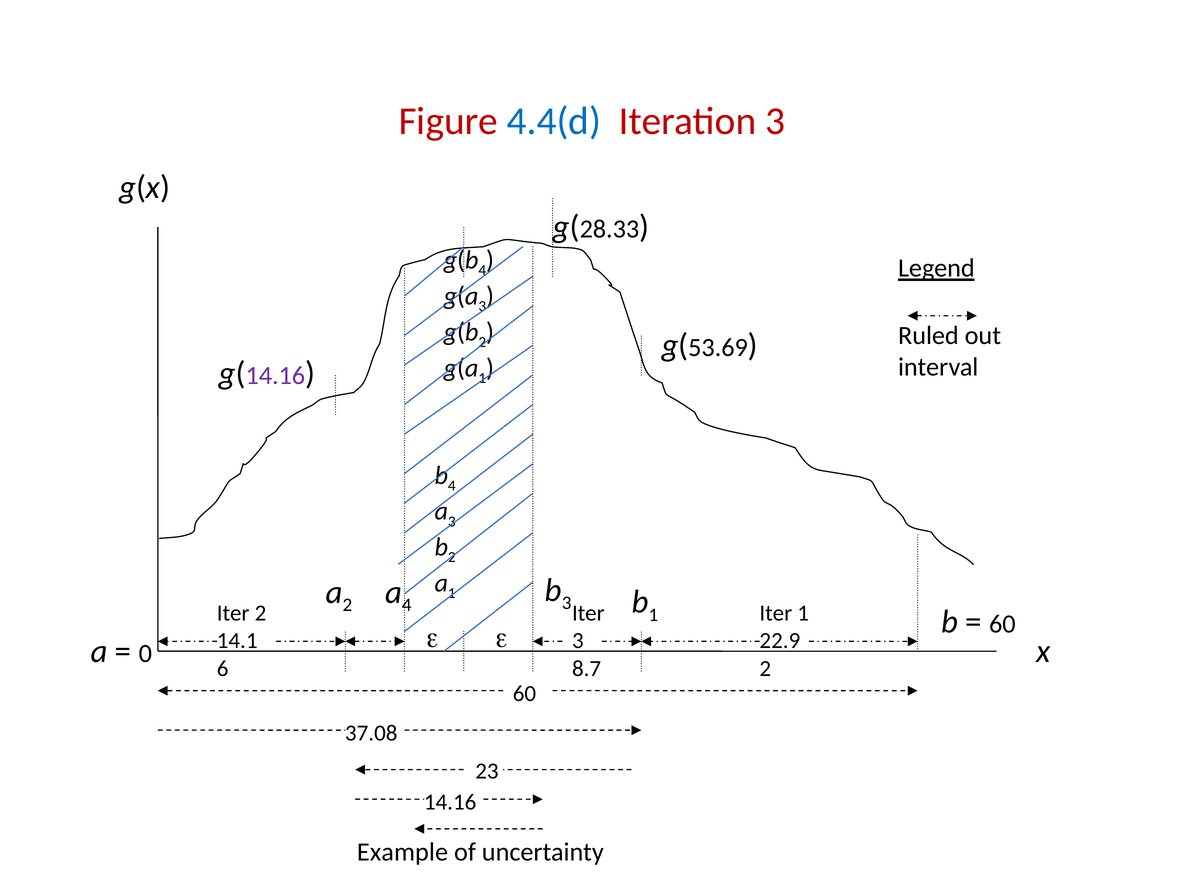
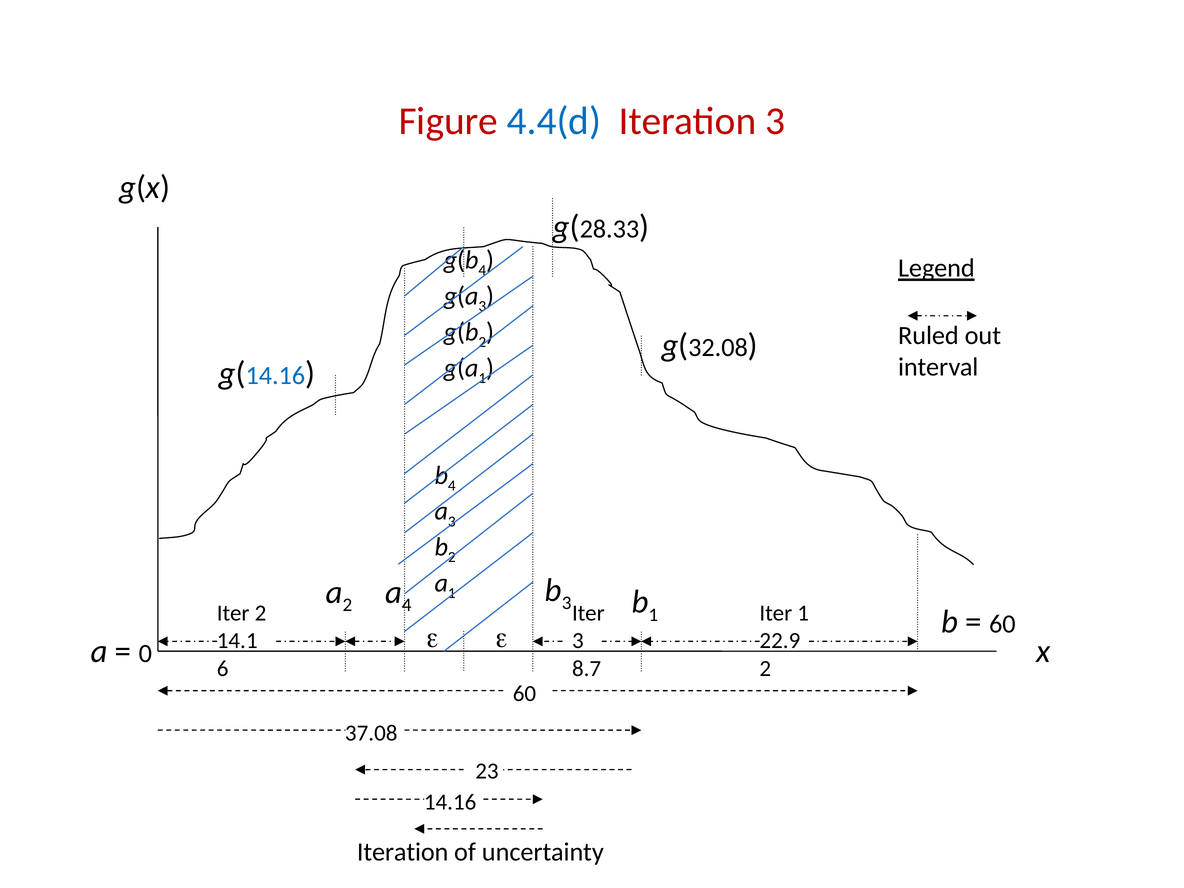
53.69: 53.69 -> 32.08
14.16 at (275, 375) colour: purple -> blue
Example at (403, 852): Example -> Iteration
